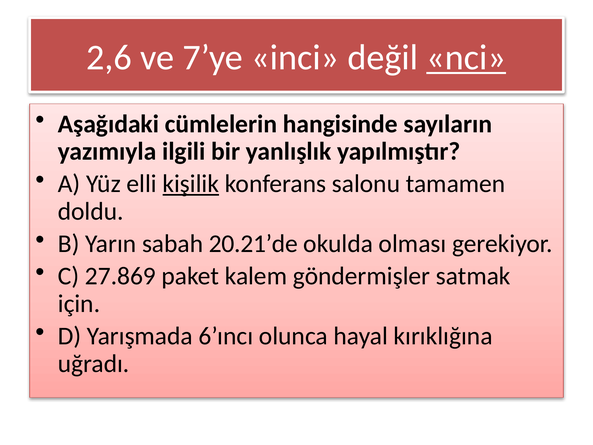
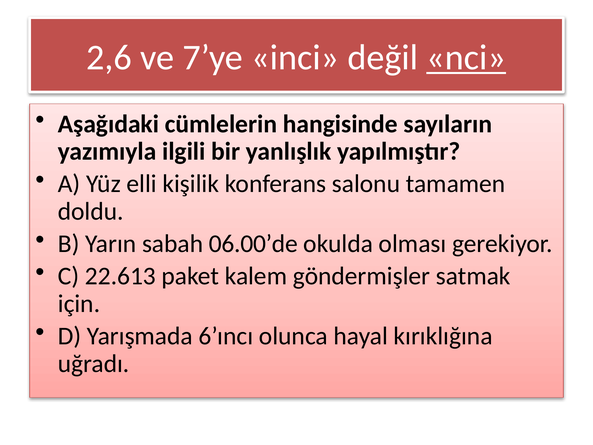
kişilik underline: present -> none
20.21’de: 20.21’de -> 06.00’de
27.869: 27.869 -> 22.613
